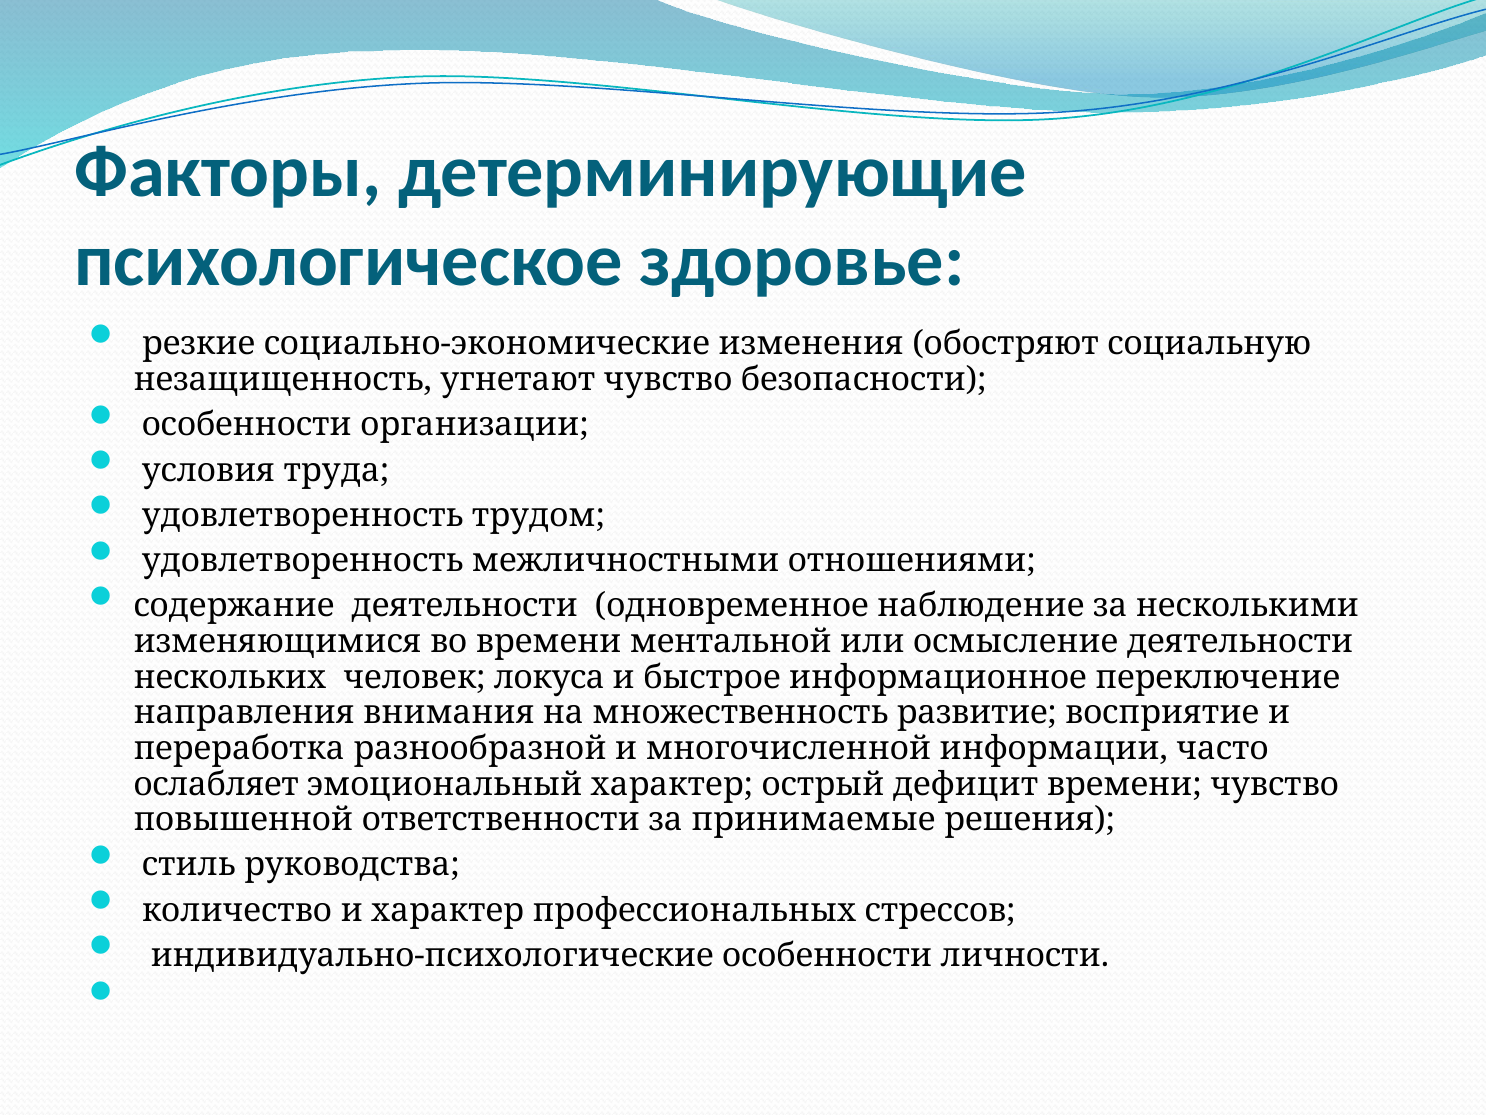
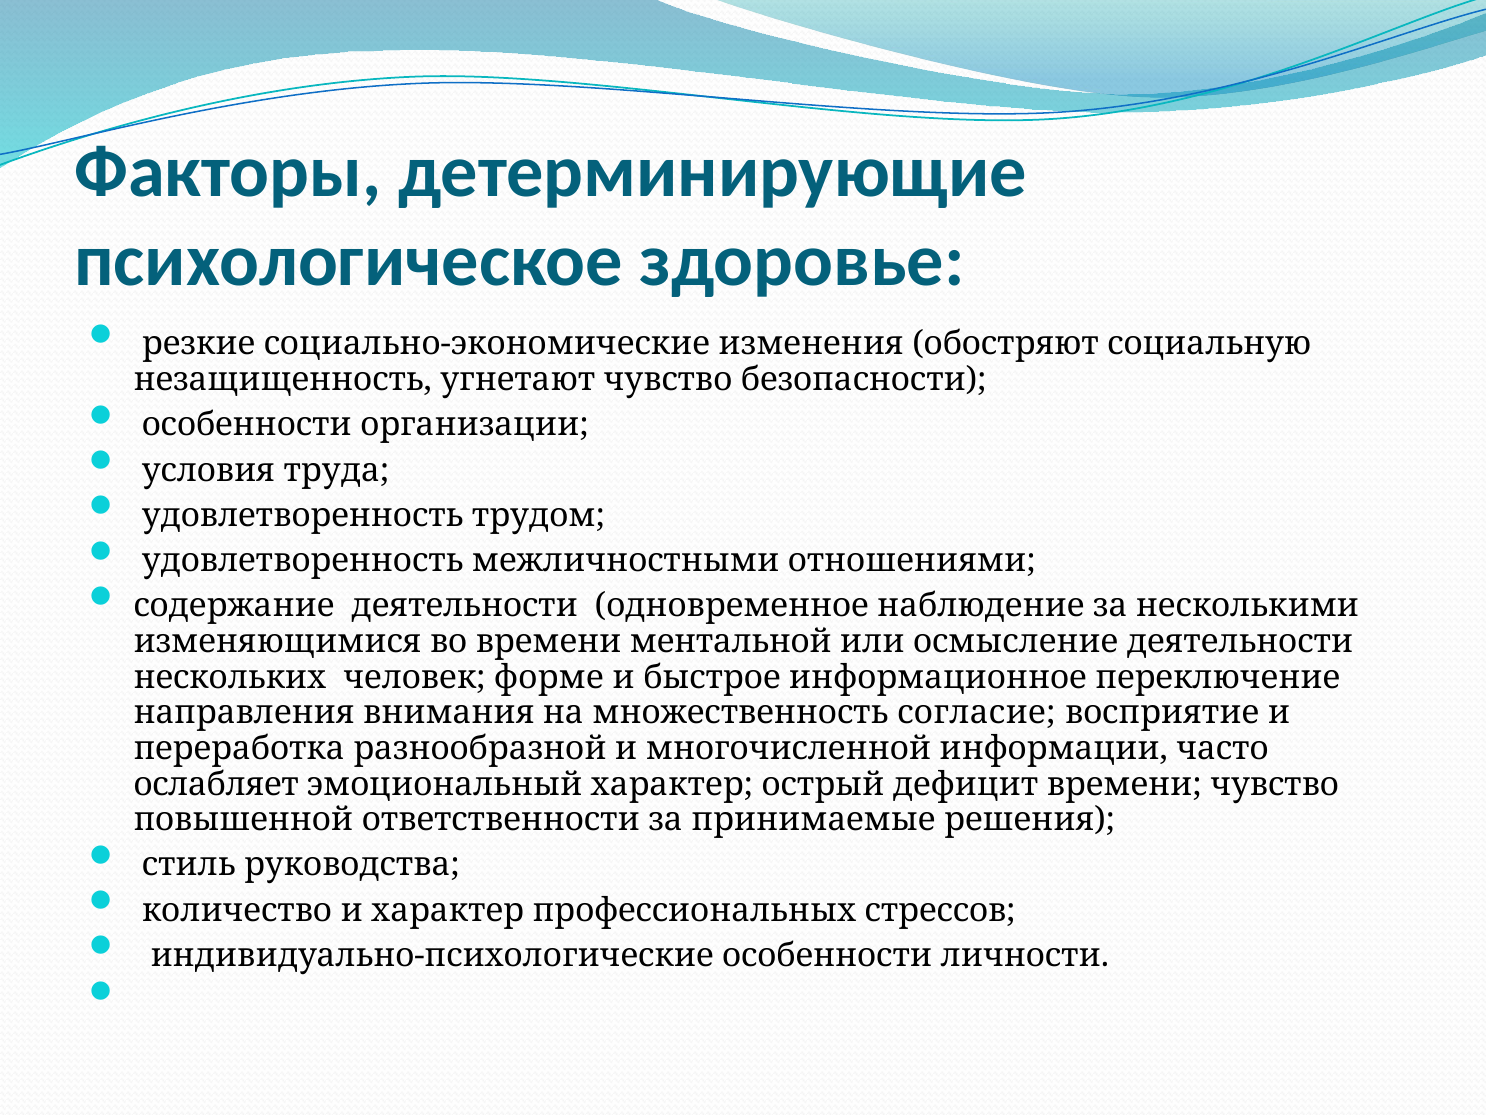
локуса: локуса -> форме
развитие: развитие -> согласие
